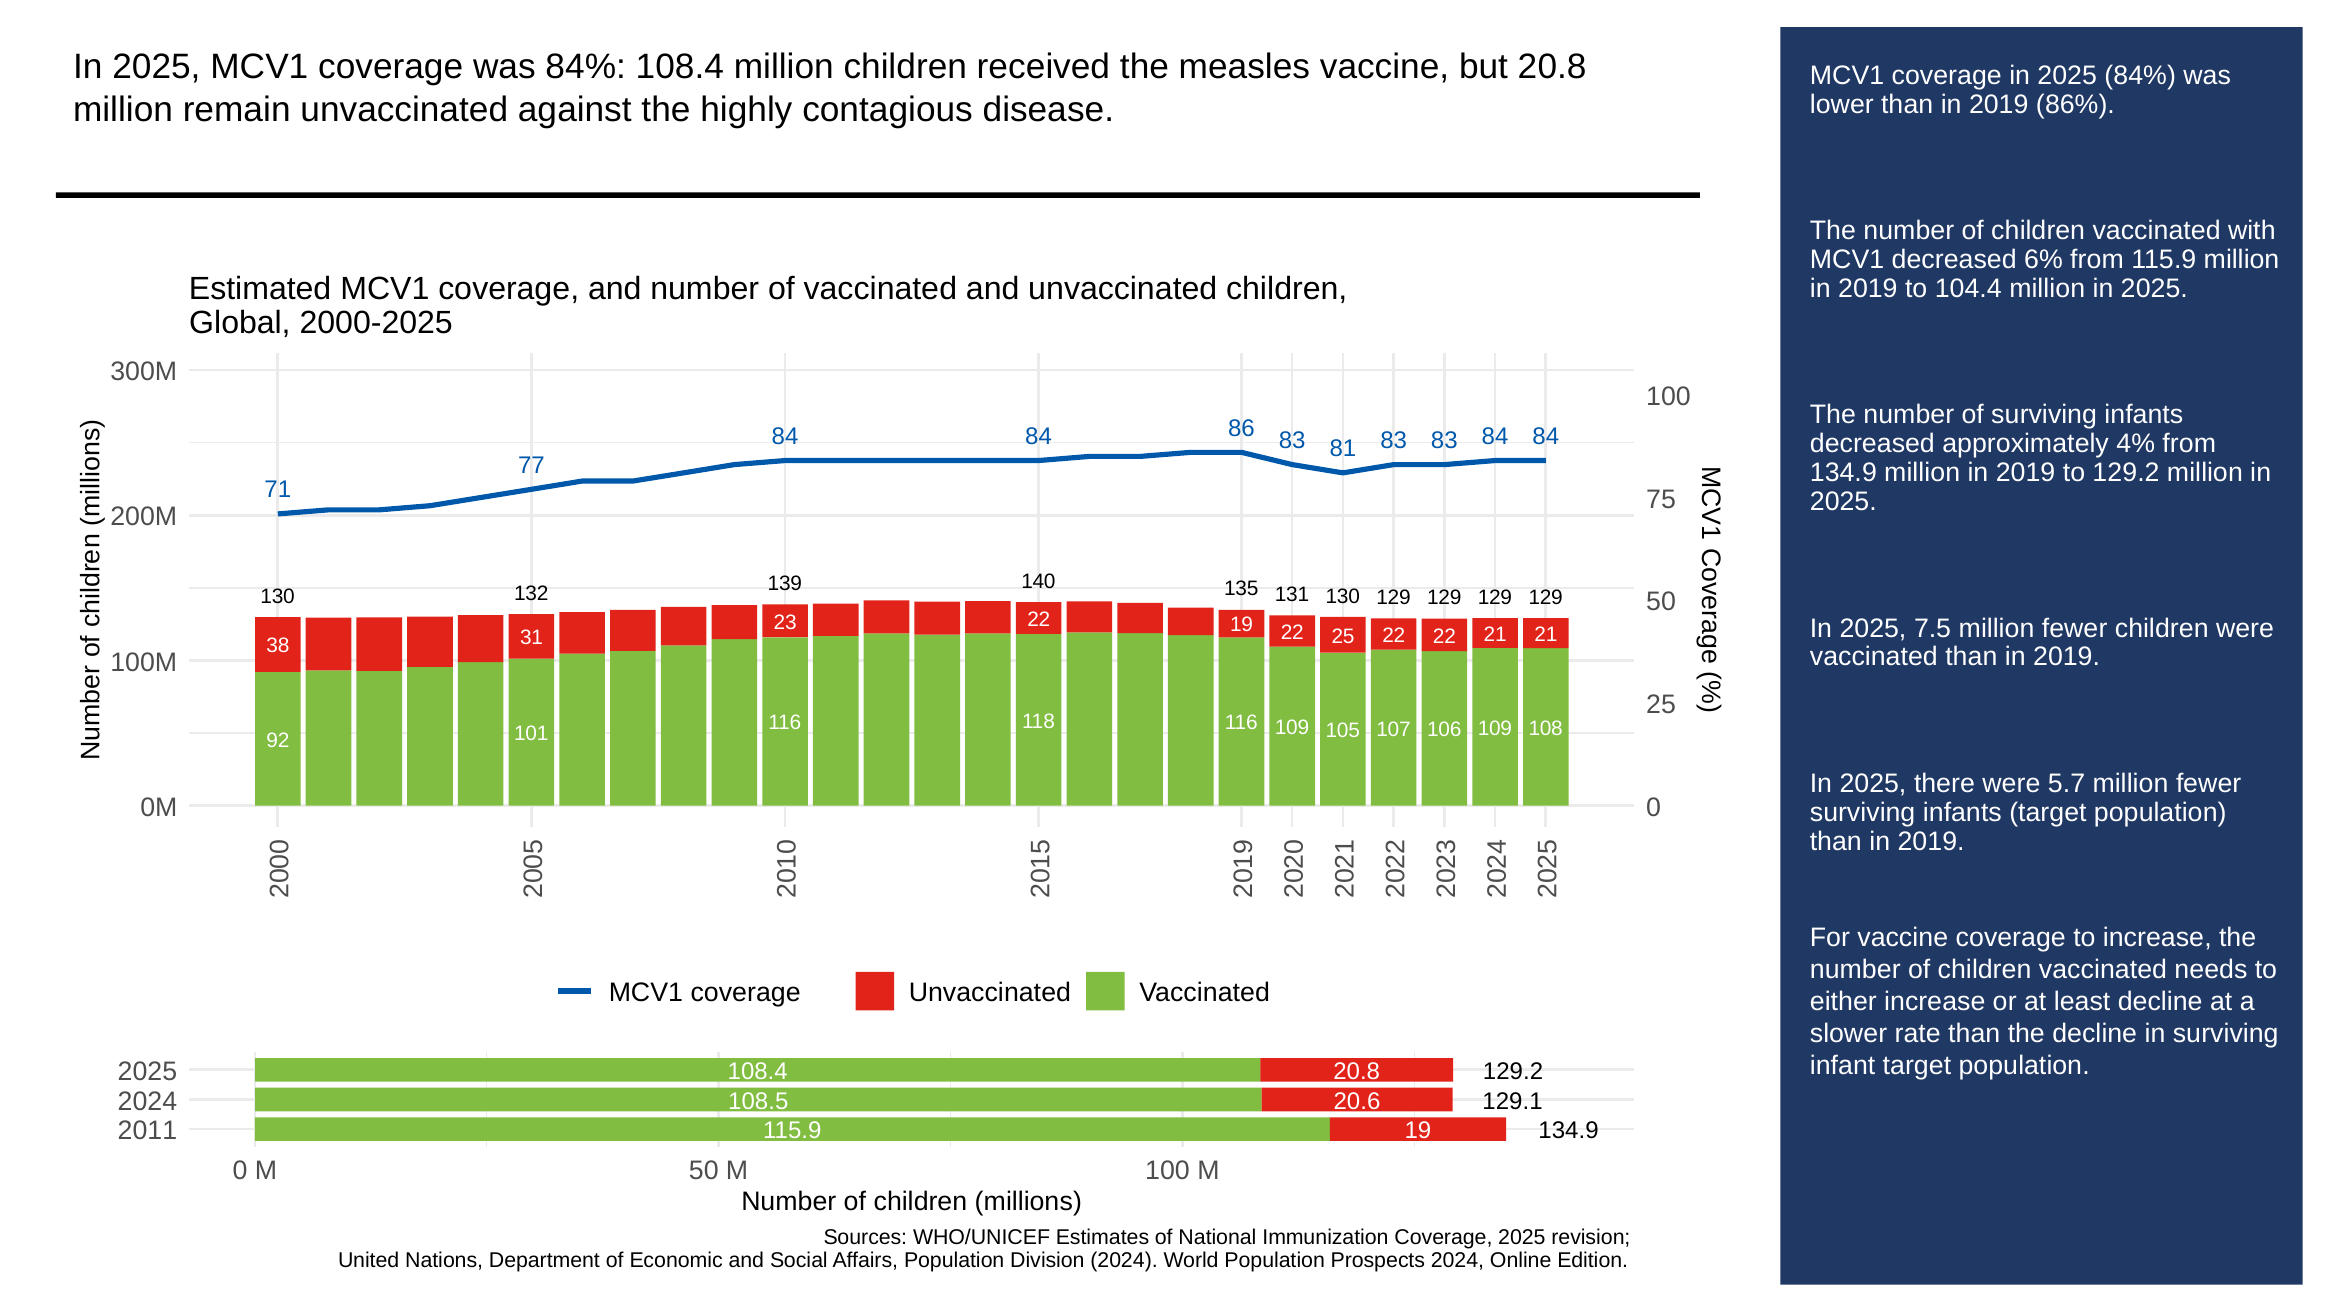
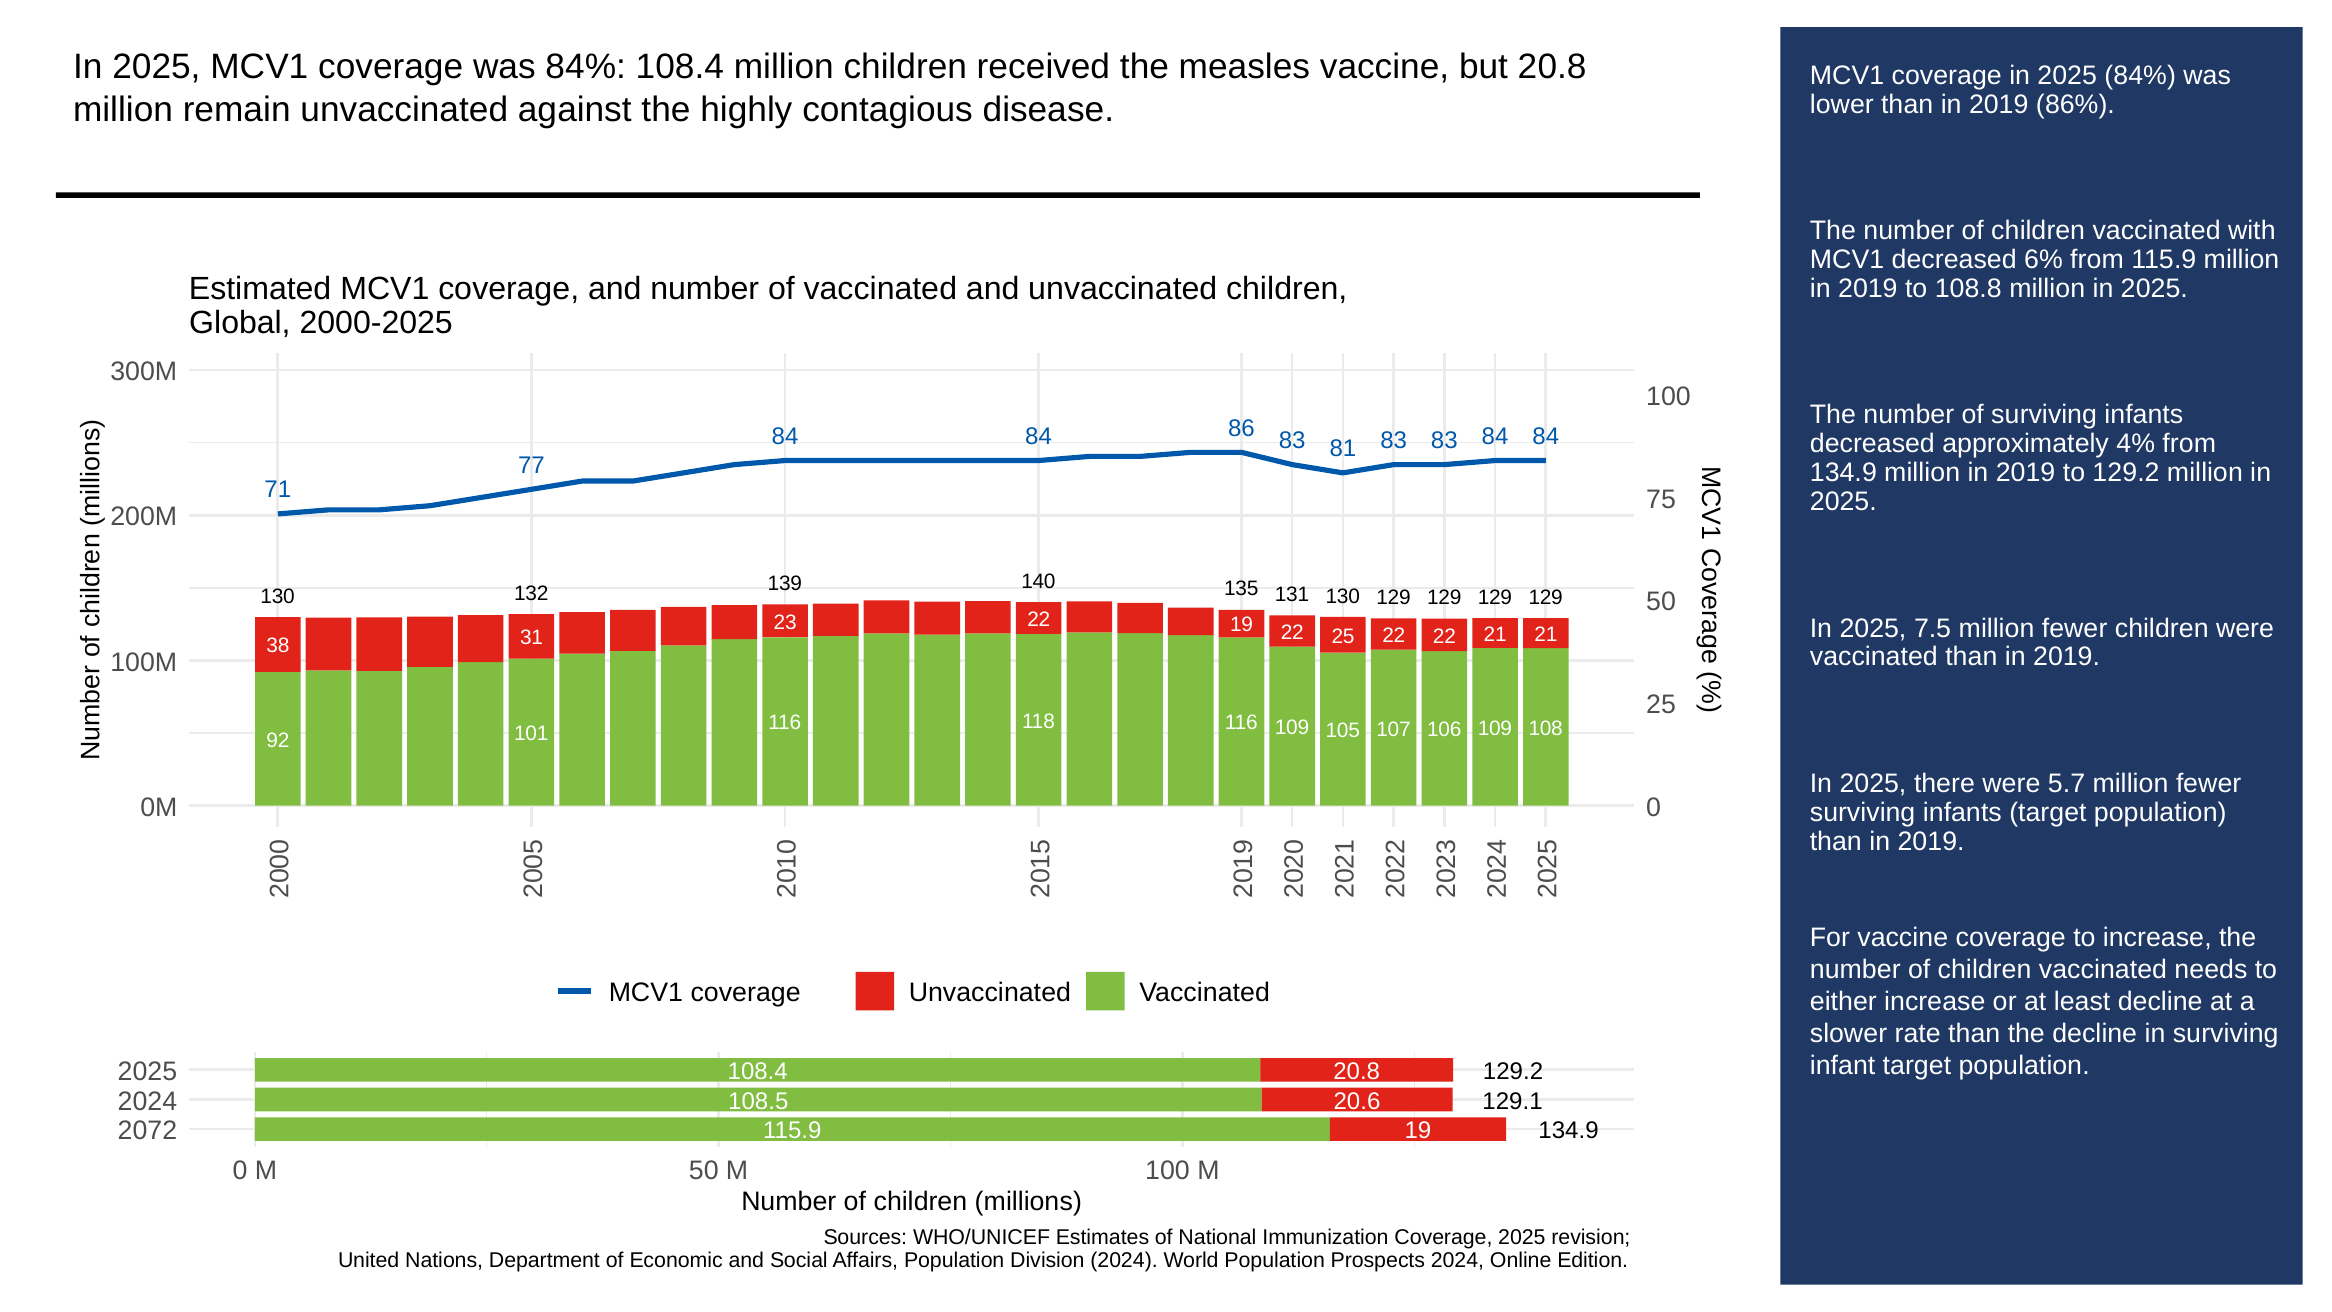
104.4: 104.4 -> 108.8
2011: 2011 -> 2072
